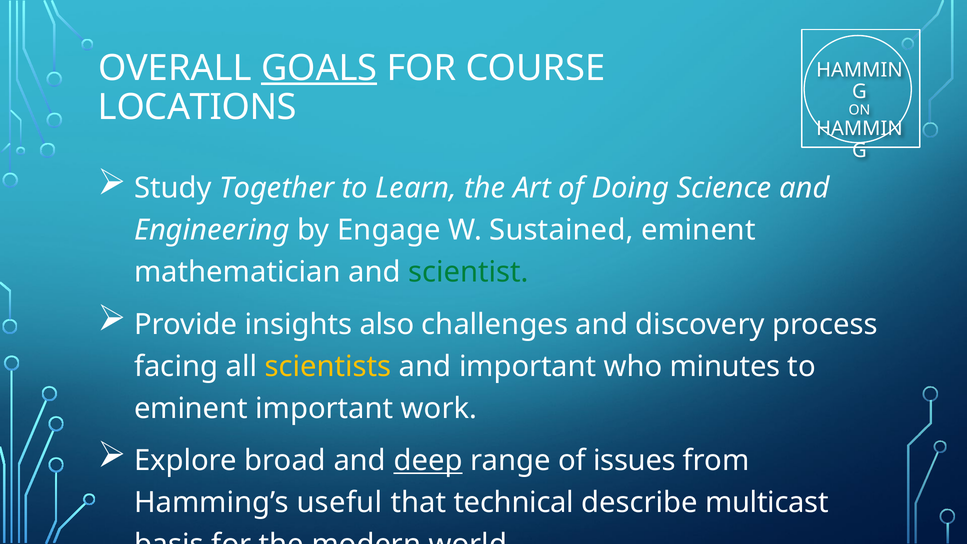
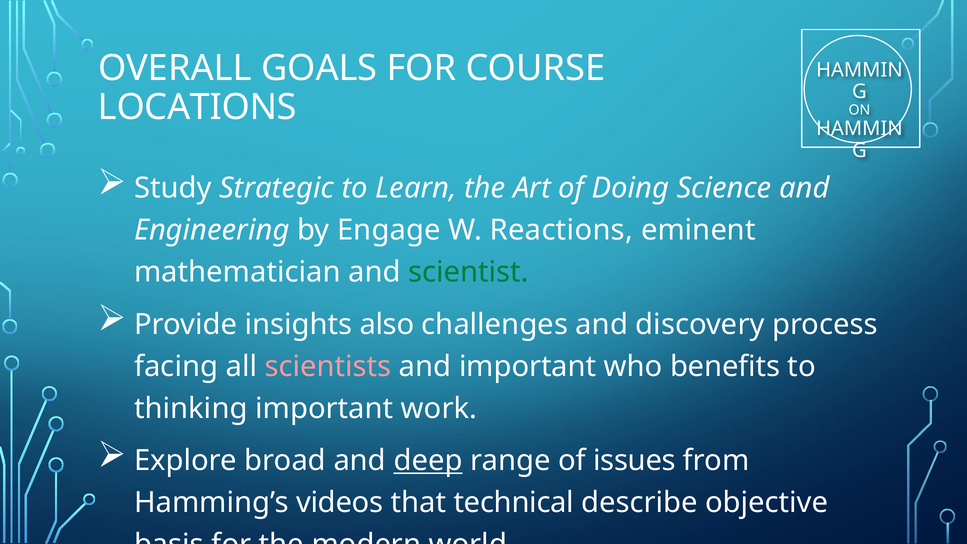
GOALS underline: present -> none
Study Together: Together -> Strategic
Sustained: Sustained -> Reactions
scientists colour: yellow -> pink
minutes: minutes -> benefits
eminent at (191, 408): eminent -> thinking
useful: useful -> videos
multicast: multicast -> objective
